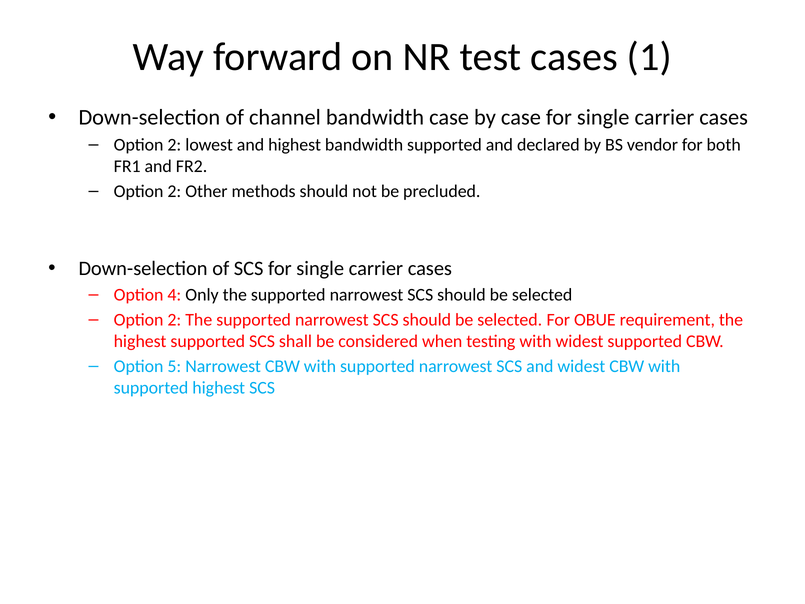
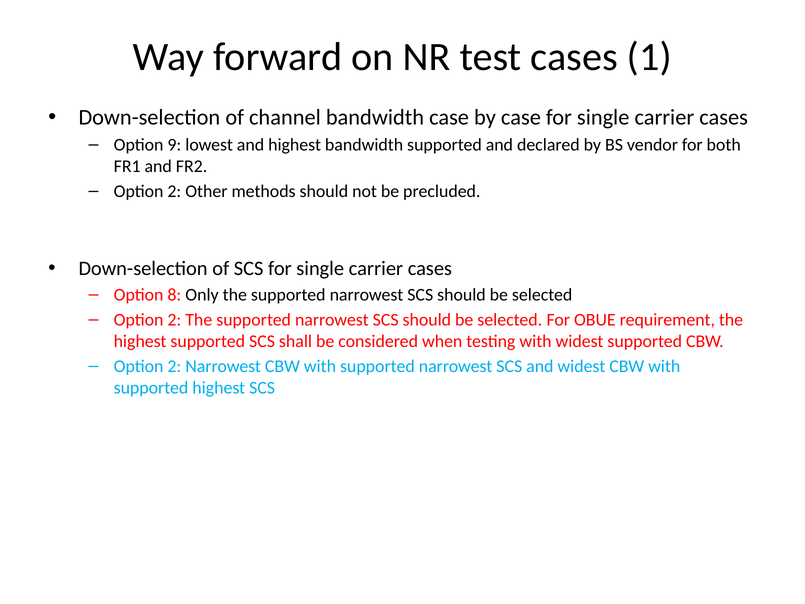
2 at (174, 145): 2 -> 9
4: 4 -> 8
5 at (174, 366): 5 -> 2
